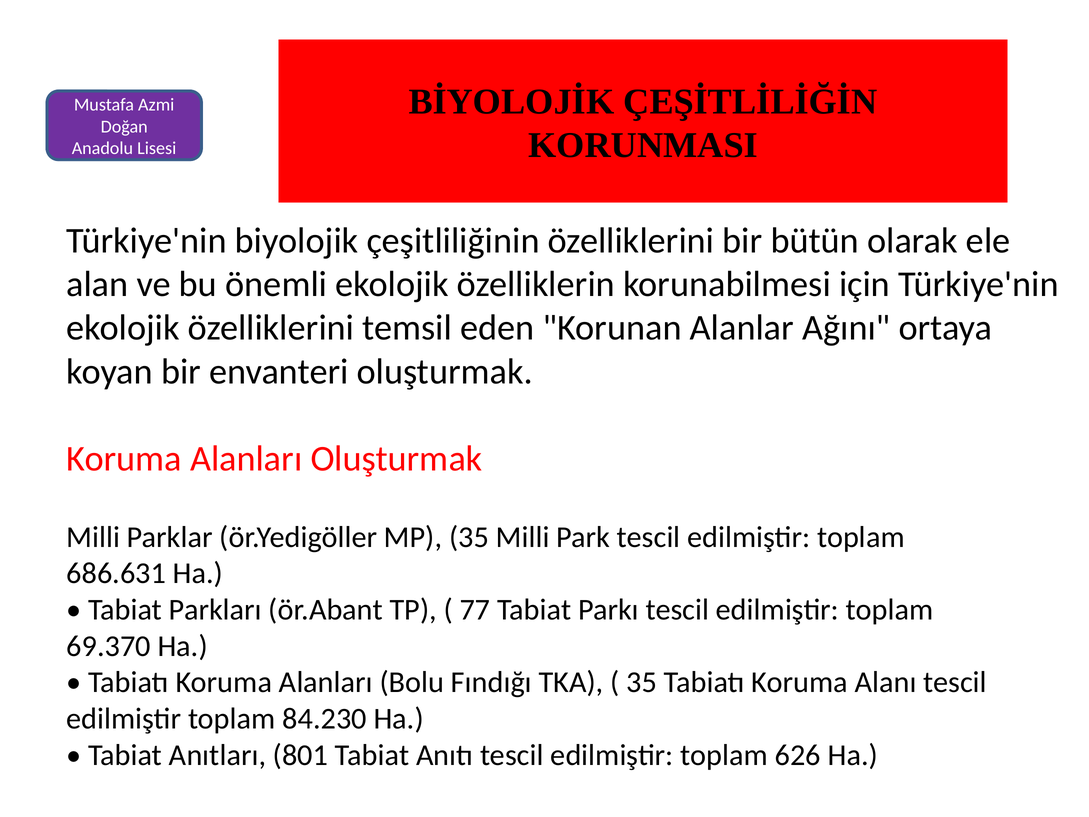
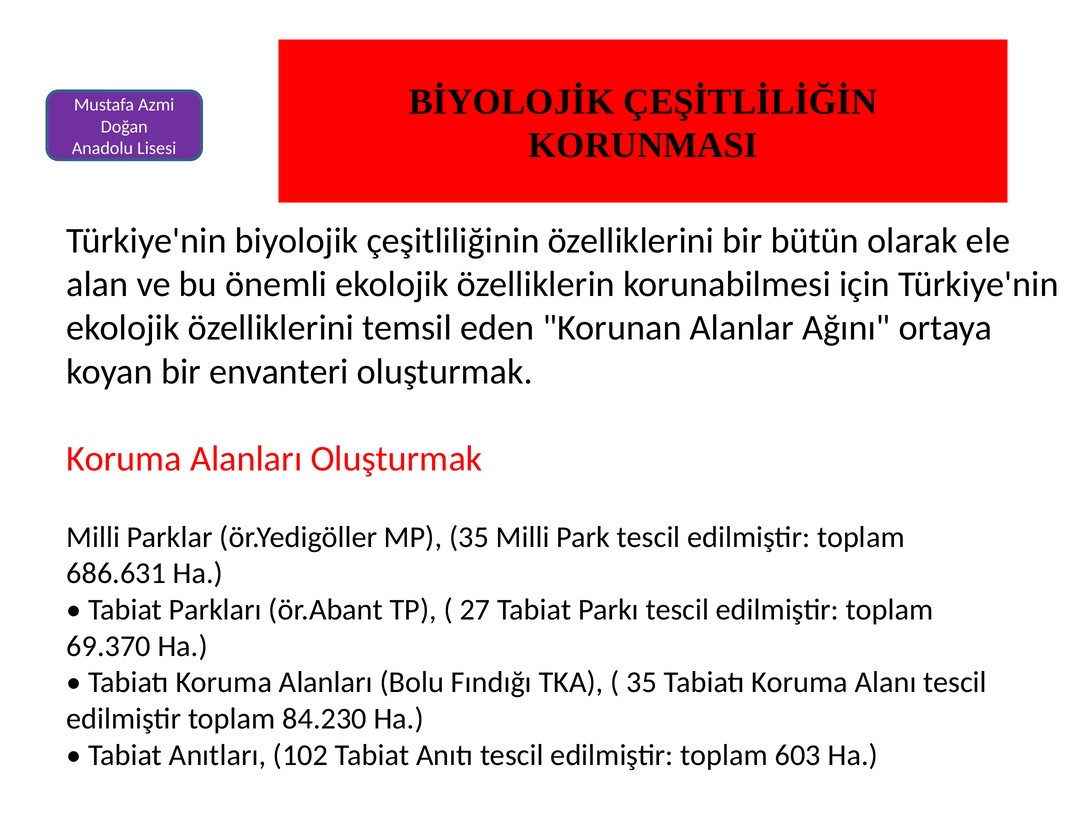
77: 77 -> 27
801: 801 -> 102
626: 626 -> 603
